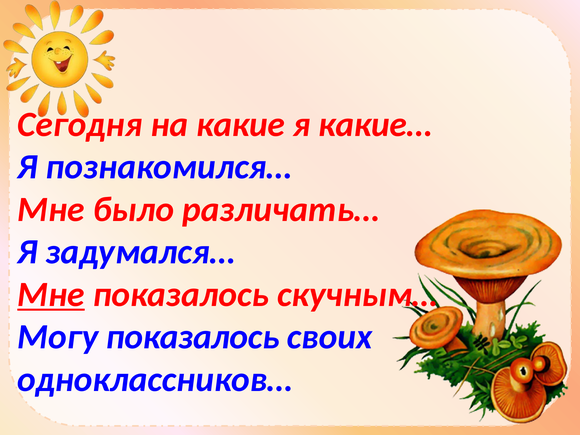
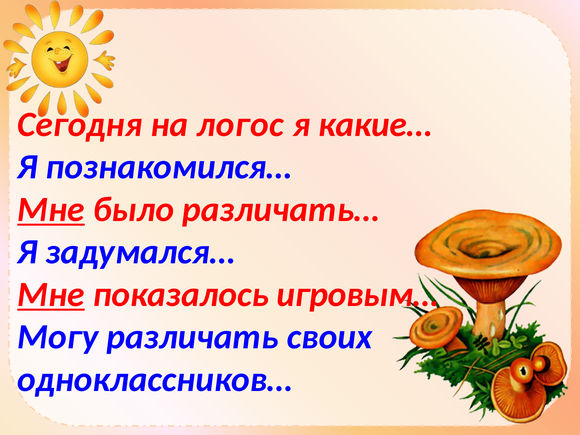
какие: какие -> логос
Мне at (51, 209) underline: none -> present
скучным…: скучным… -> игровым…
Могу показалось: показалось -> различать
